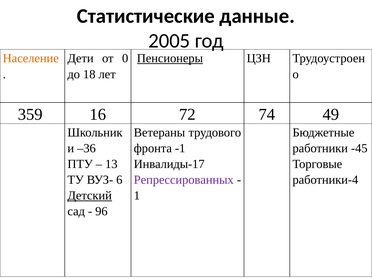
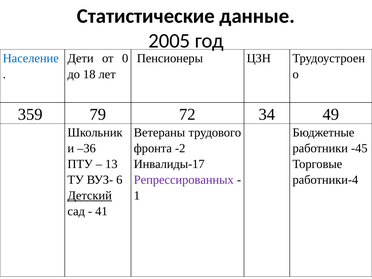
Население colour: orange -> blue
Пенсионеры underline: present -> none
16: 16 -> 79
74: 74 -> 34
-1: -1 -> -2
96: 96 -> 41
